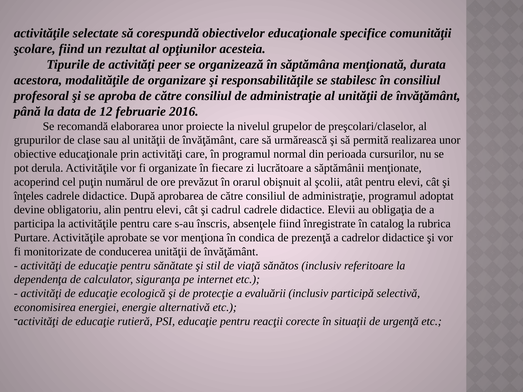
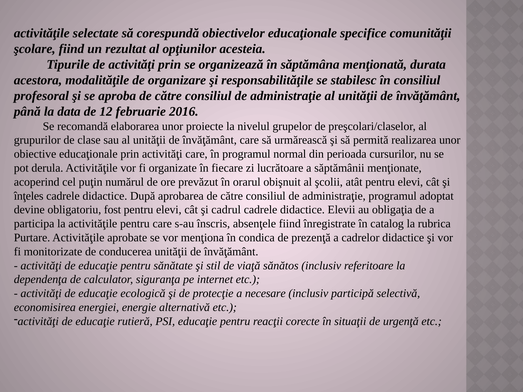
activităţi peer: peer -> prin
alin: alin -> fost
evaluării: evaluării -> necesare
